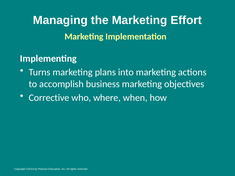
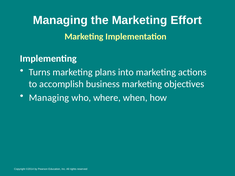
Corrective at (49, 98): Corrective -> Managing
